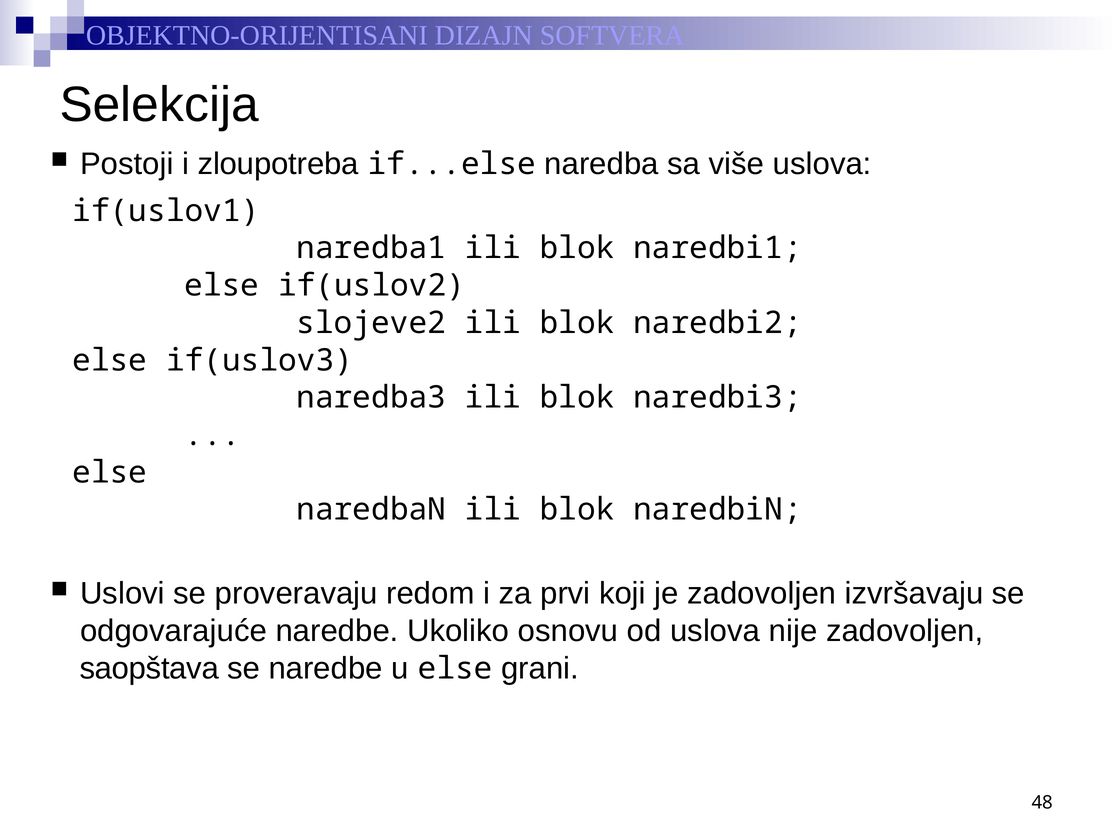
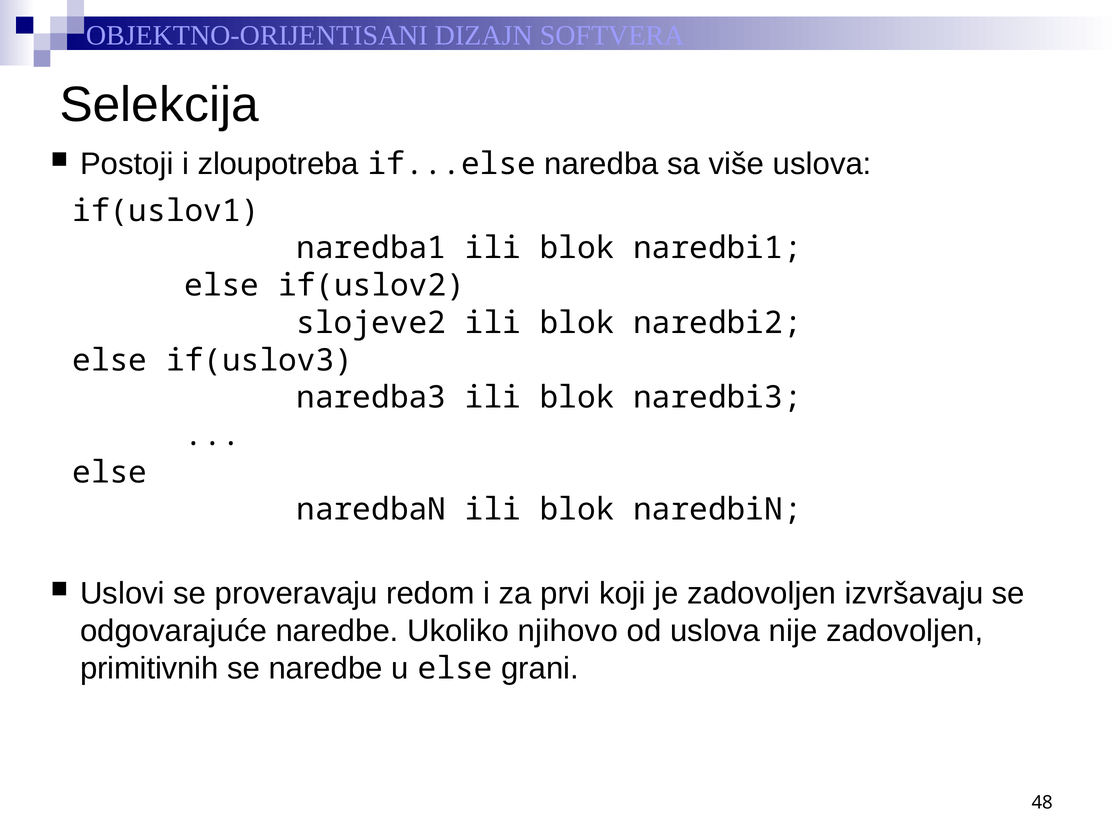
osnovu: osnovu -> njihovo
saopštava: saopštava -> primitivnih
